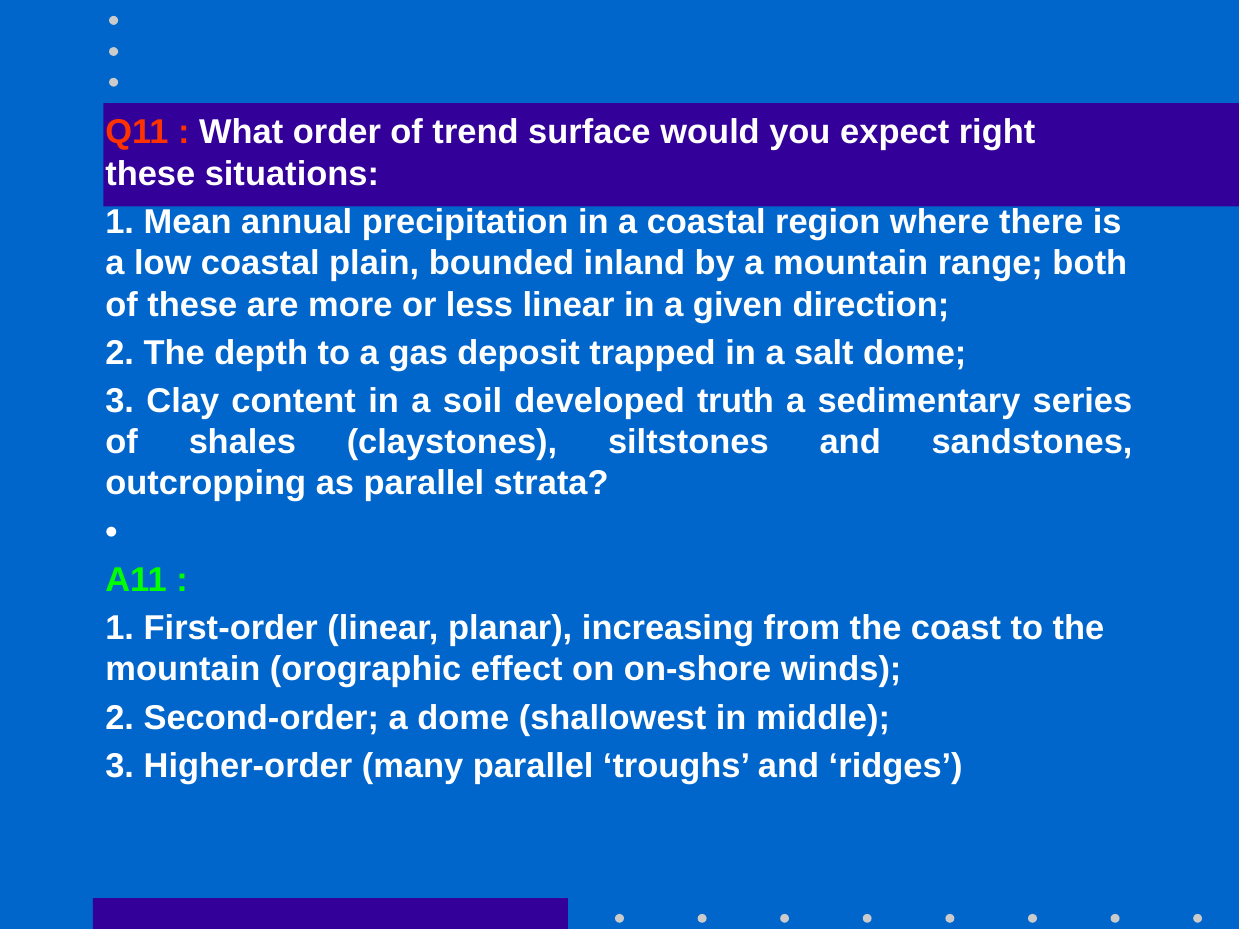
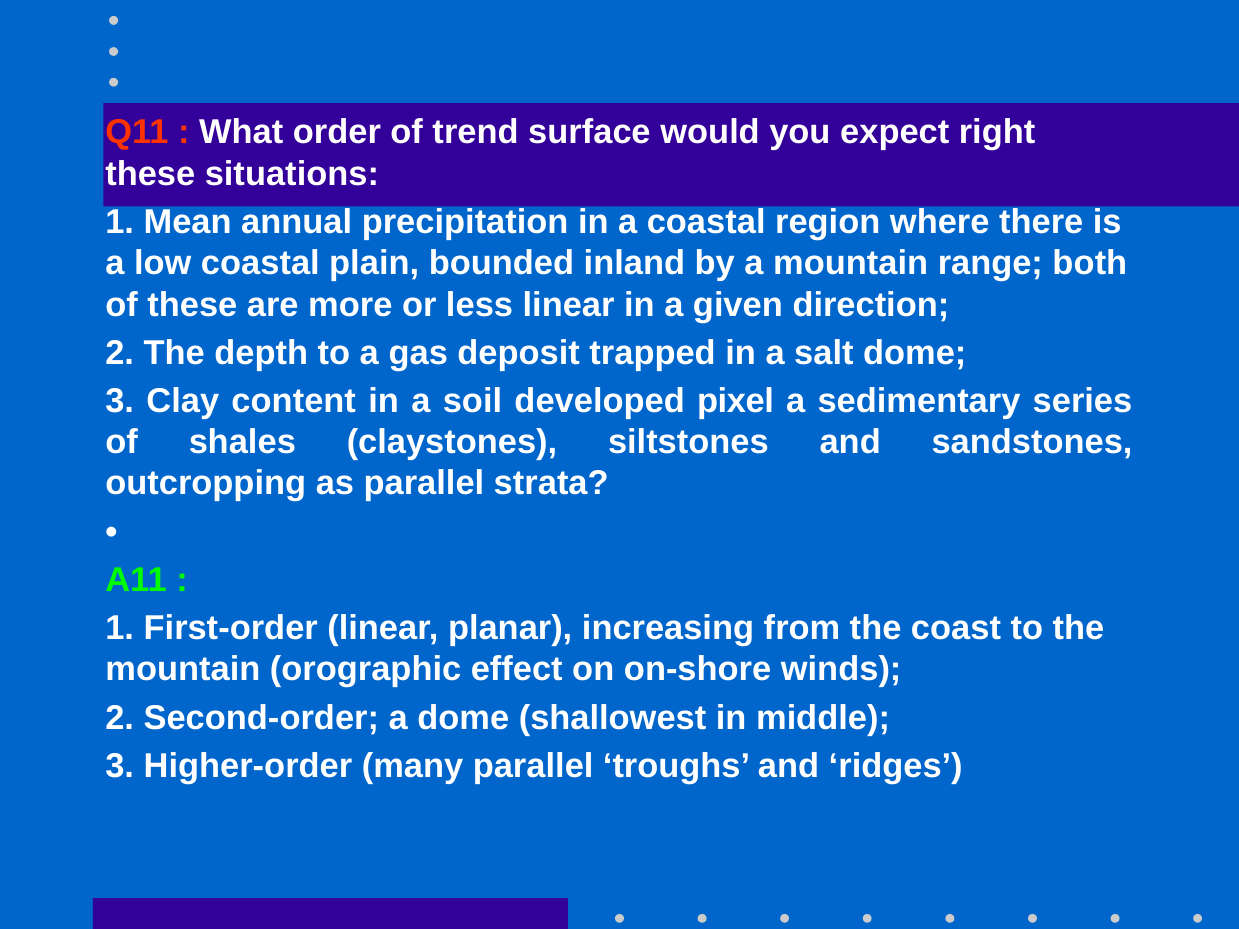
truth: truth -> pixel
